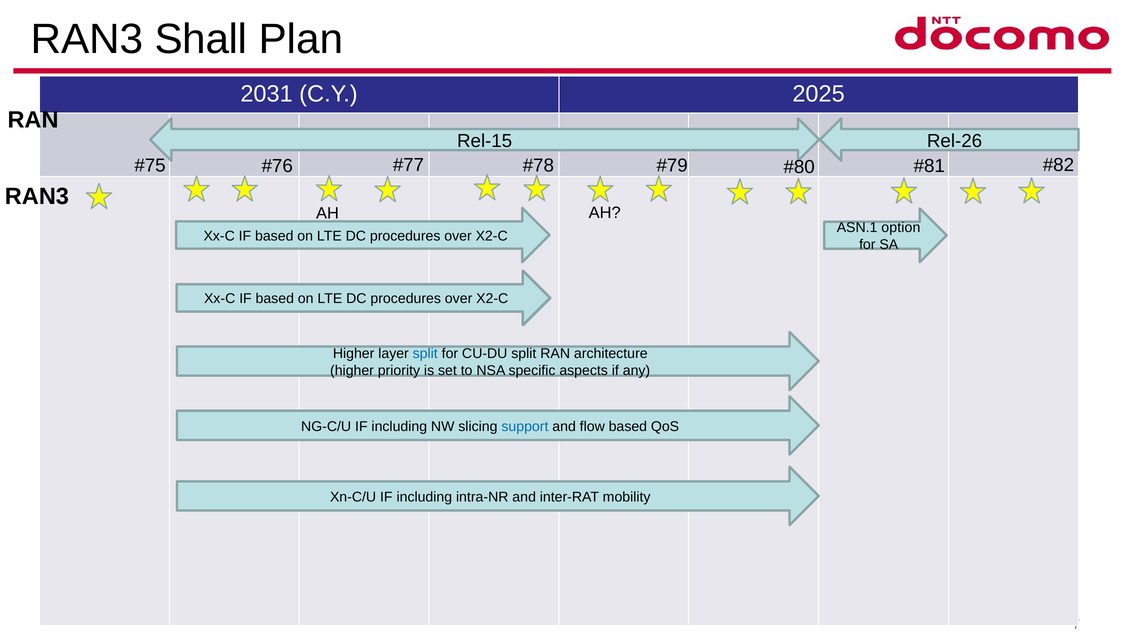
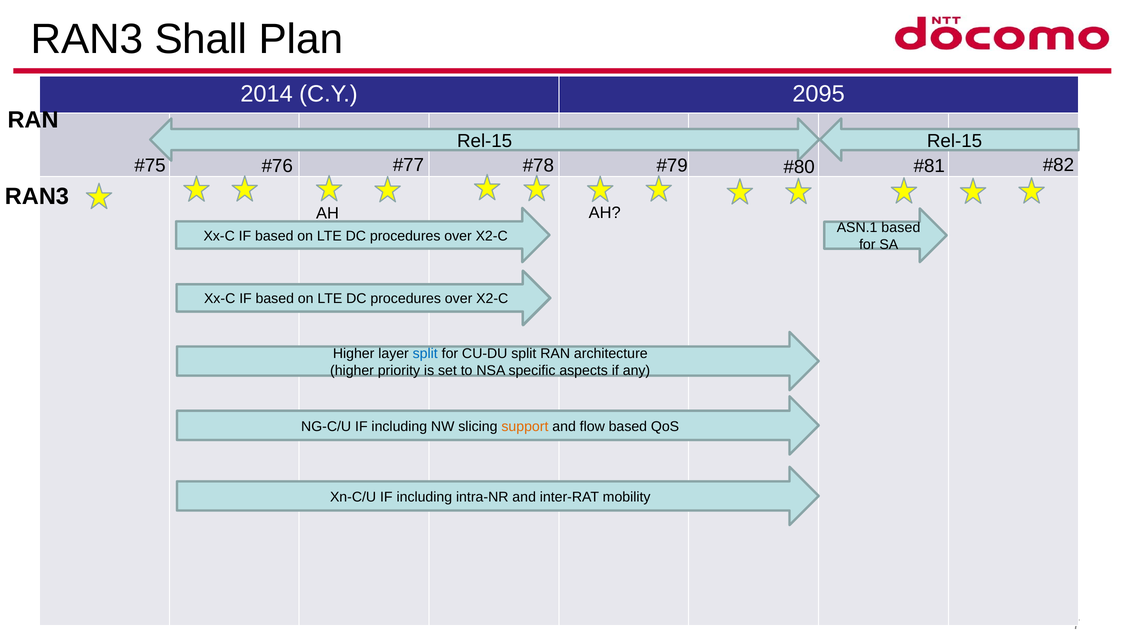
2031: 2031 -> 2014
2025: 2025 -> 2095
Rel-15 Rel-26: Rel-26 -> Rel-15
ASN.1 option: option -> based
support colour: blue -> orange
